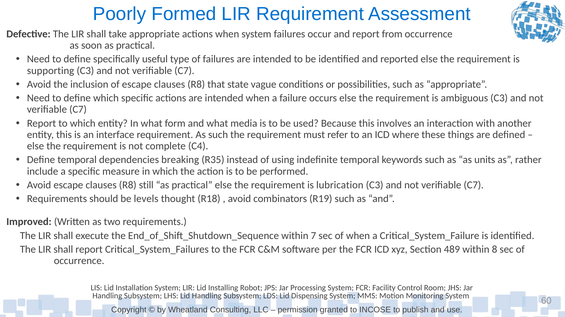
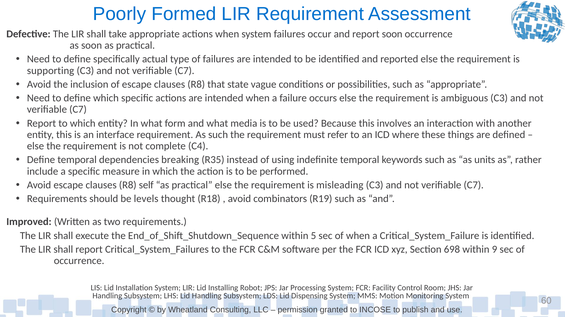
report from: from -> soon
useful: useful -> actual
still: still -> self
lubrication: lubrication -> misleading
7: 7 -> 5
489: 489 -> 698
8: 8 -> 9
